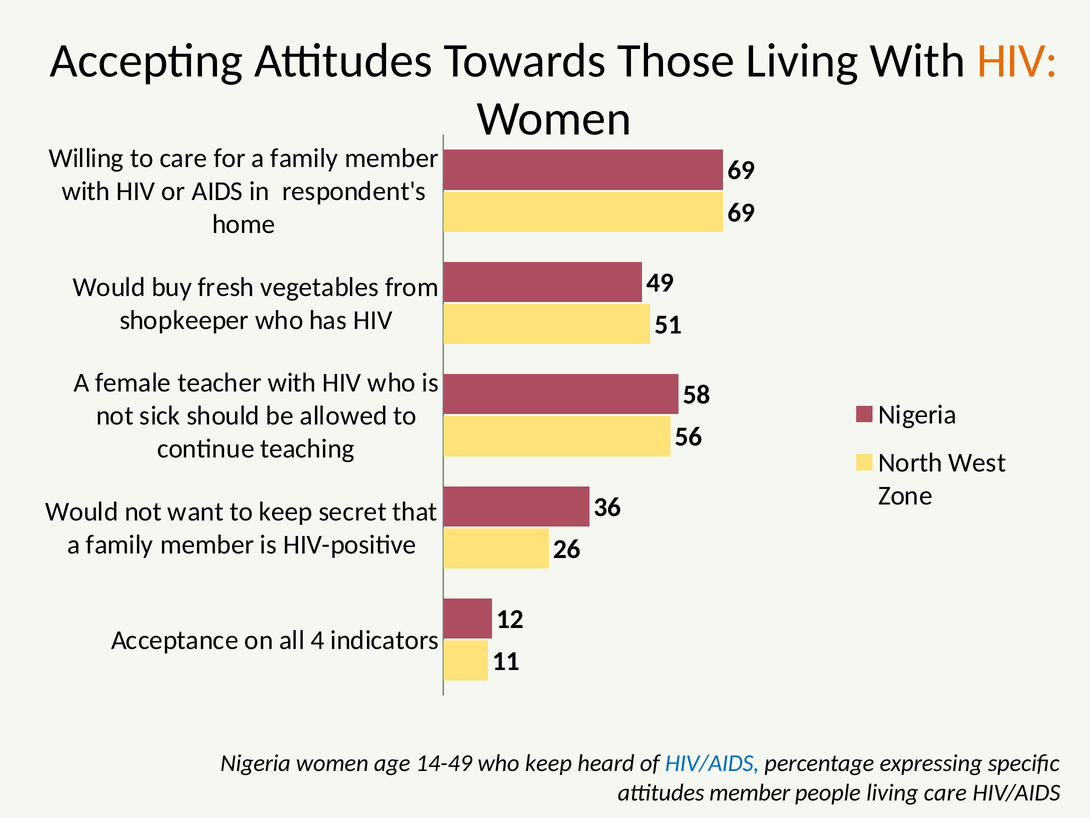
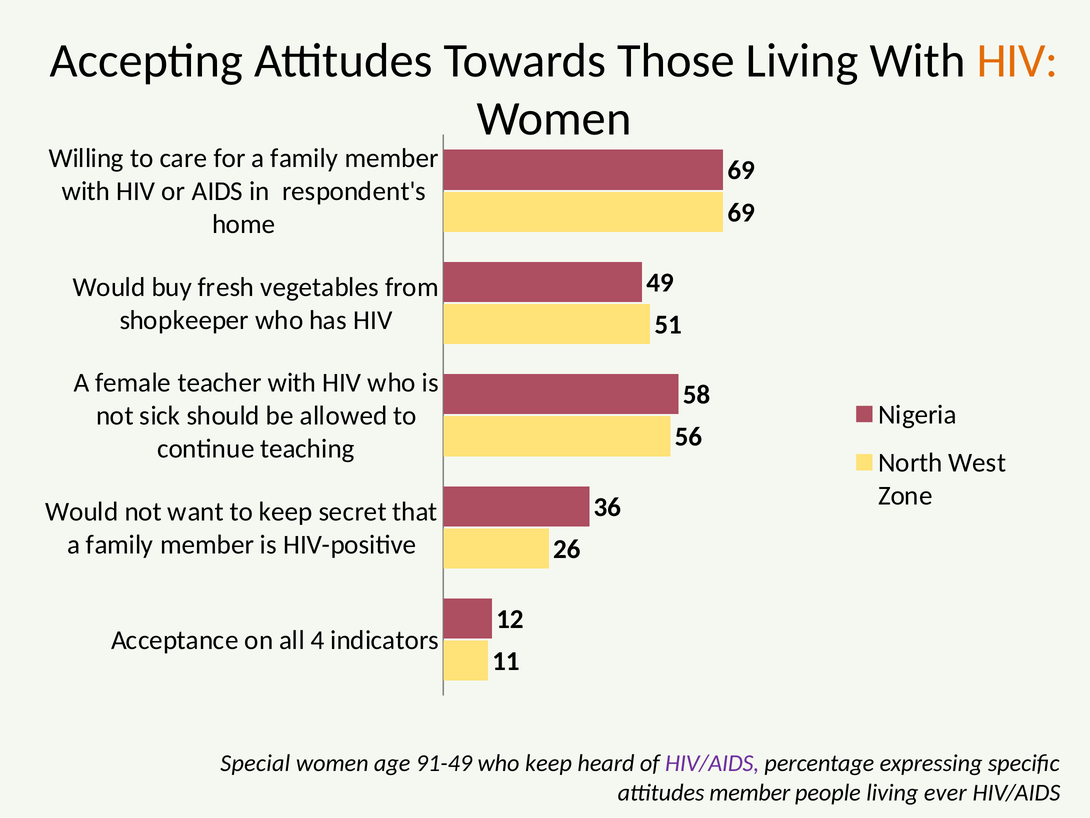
Nigeria at (256, 763): Nigeria -> Special
14-49: 14-49 -> 91-49
HIV/AIDS at (712, 763) colour: blue -> purple
living care: care -> ever
